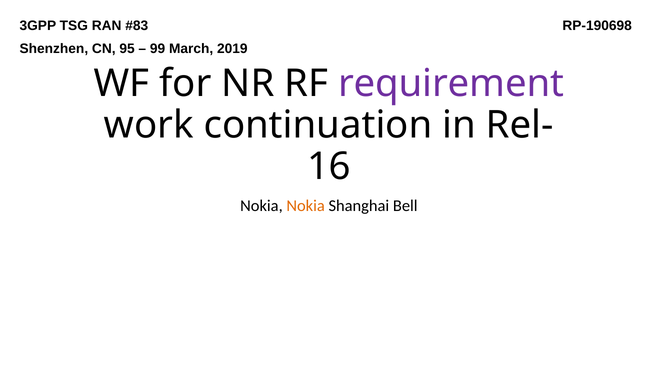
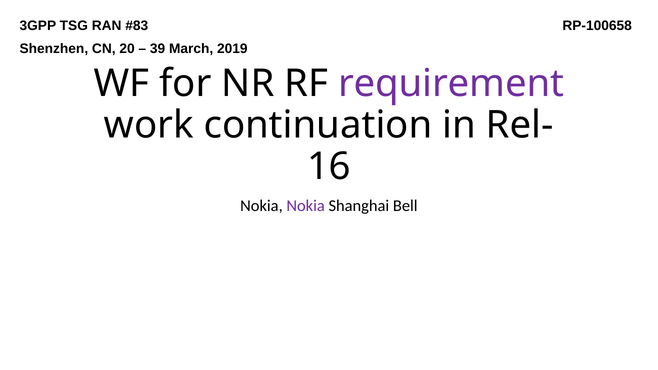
RP-190698: RP-190698 -> RP-100658
95: 95 -> 20
99: 99 -> 39
Nokia at (306, 206) colour: orange -> purple
